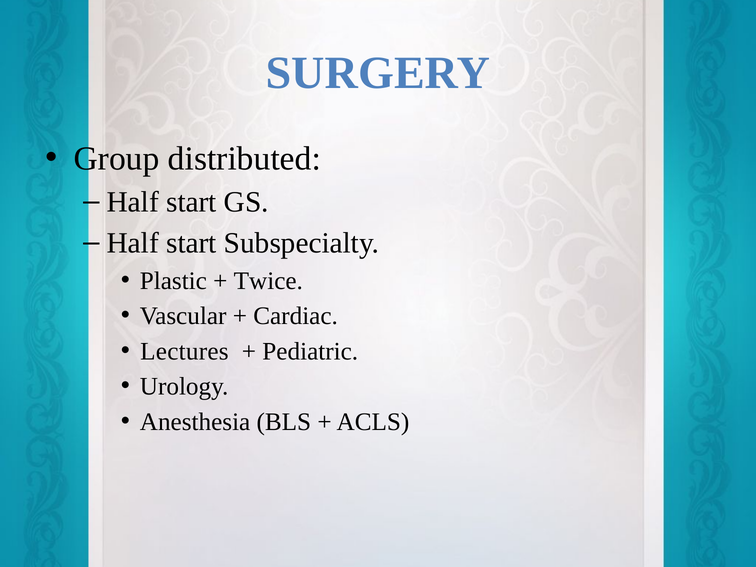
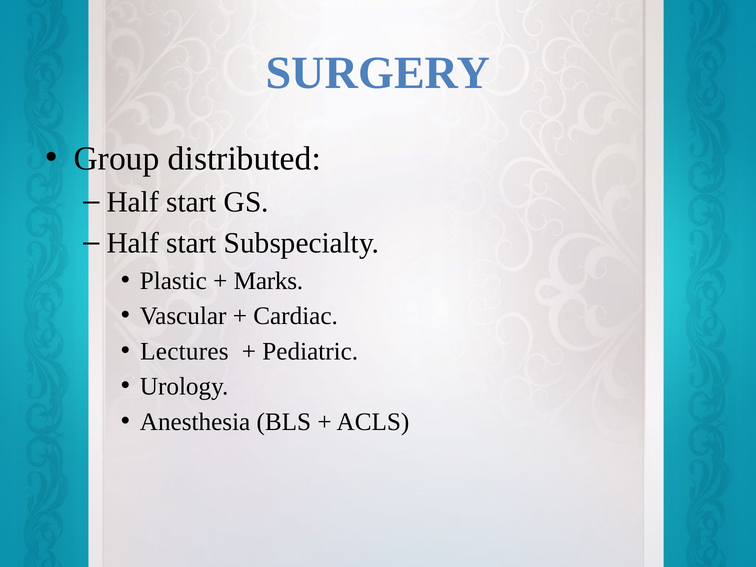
Twice: Twice -> Marks
